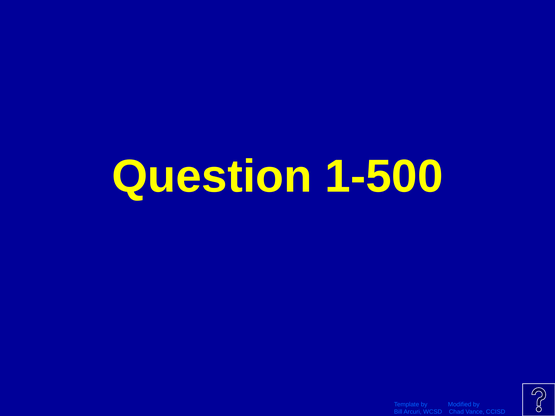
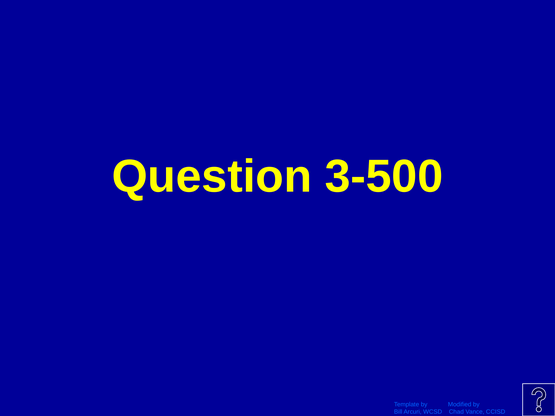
1-500: 1-500 -> 3-500
